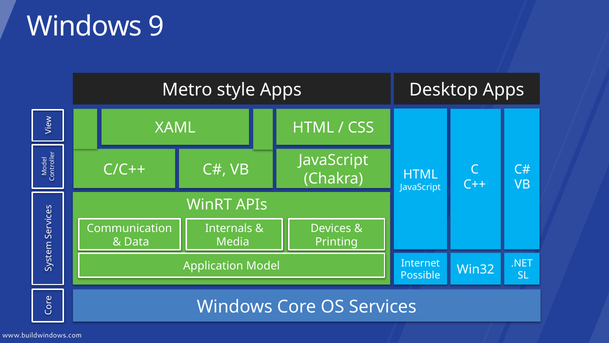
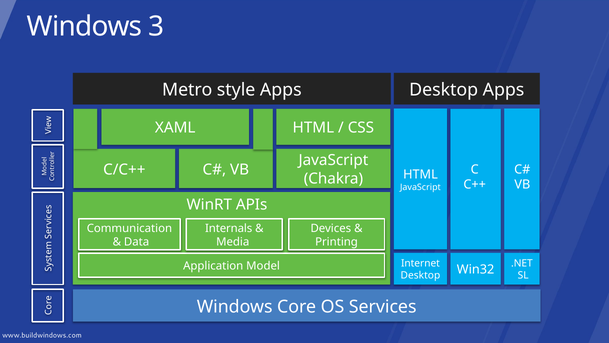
9: 9 -> 3
Possible at (420, 275): Possible -> Desktop
